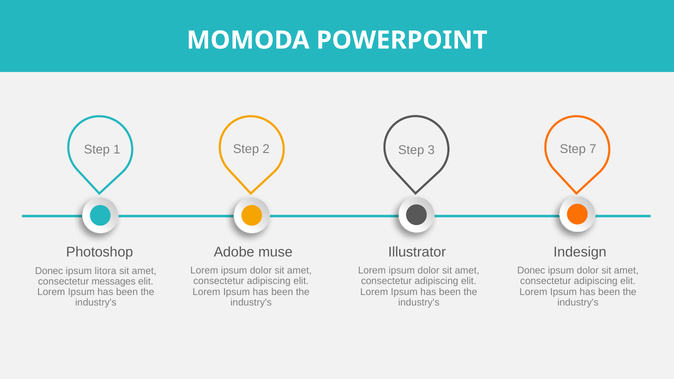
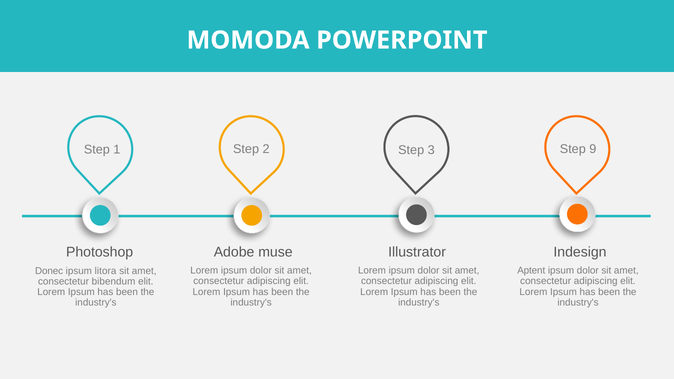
7: 7 -> 9
Donec at (531, 271): Donec -> Aptent
messages: messages -> bibendum
